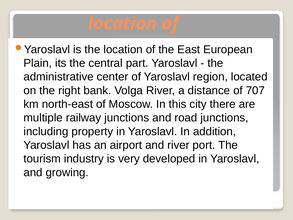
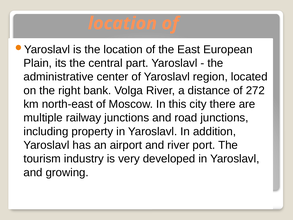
707: 707 -> 272
